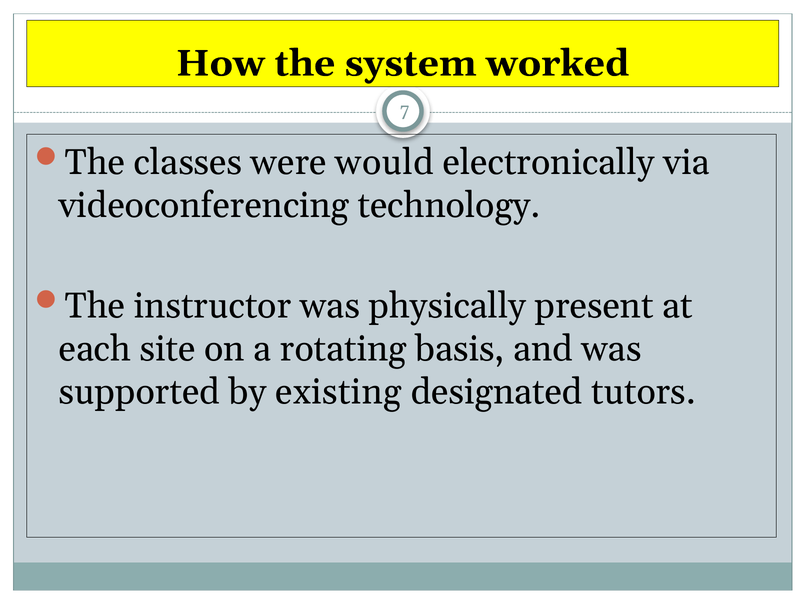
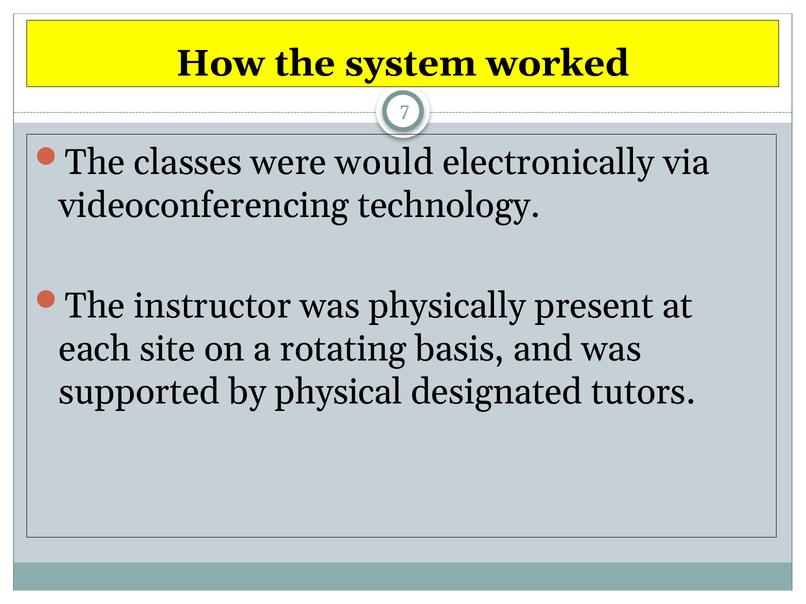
existing: existing -> physical
